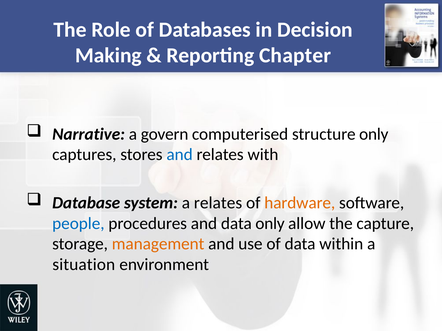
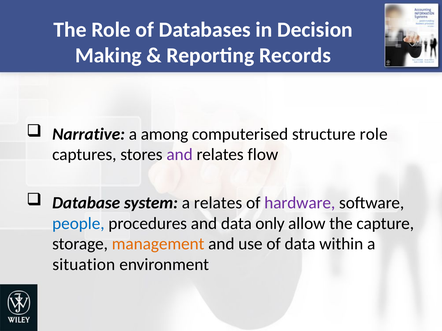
Chapter: Chapter -> Records
govern: govern -> among
structure only: only -> role
and at (180, 155) colour: blue -> purple
with: with -> flow
hardware colour: orange -> purple
